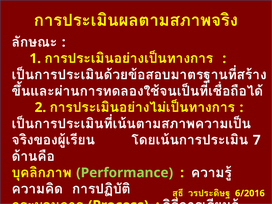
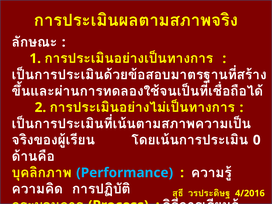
7: 7 -> 0
Performance colour: light green -> light blue
6/2016: 6/2016 -> 4/2016
